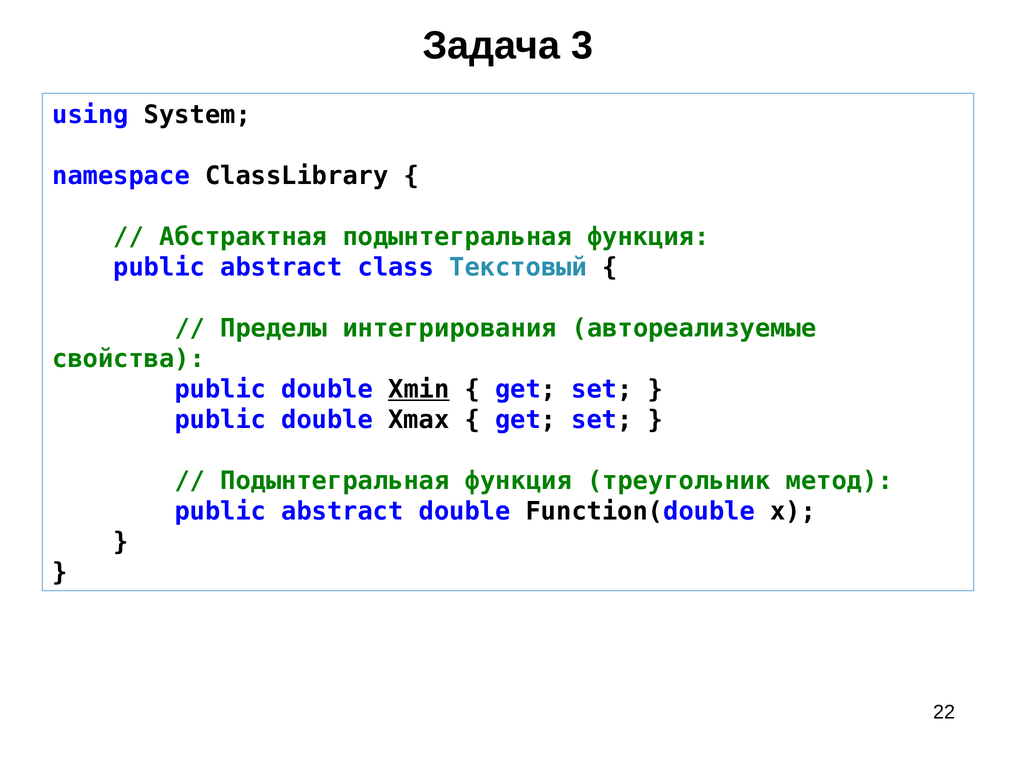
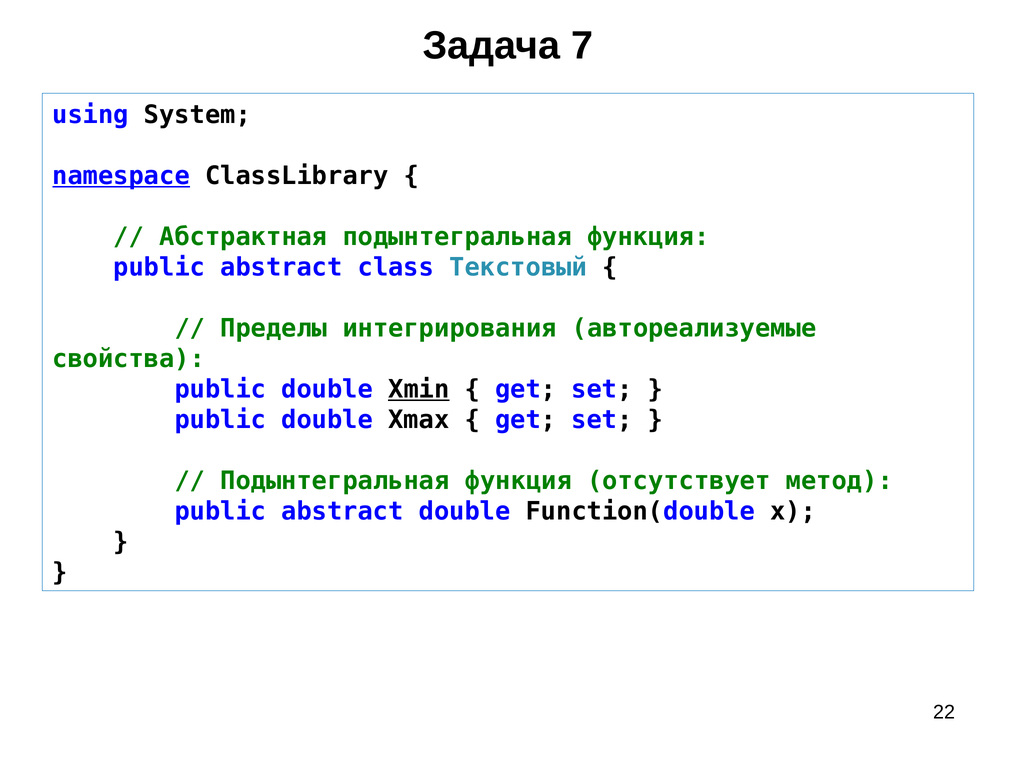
3: 3 -> 7
namespace underline: none -> present
треугольник: треугольник -> отсутствует
